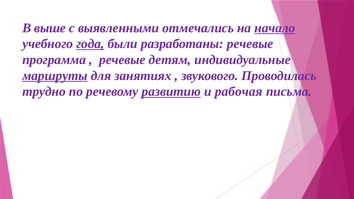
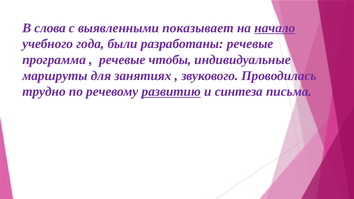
выше: выше -> слова
отмечались: отмечались -> показывает
года underline: present -> none
детям: детям -> чтобы
маршруты underline: present -> none
рабочая: рабочая -> синтеза
